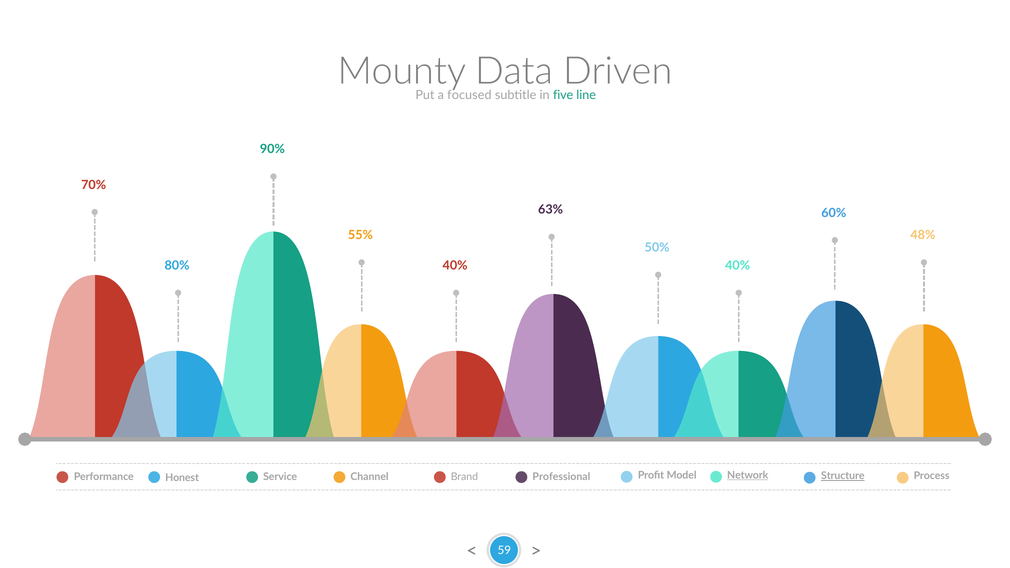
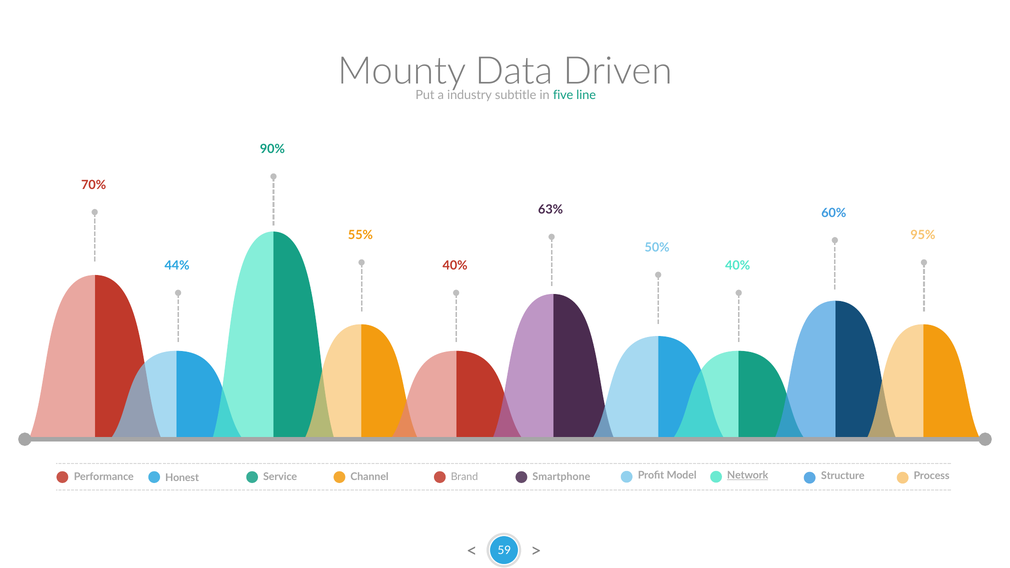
focused: focused -> industry
48%: 48% -> 95%
80%: 80% -> 44%
Structure underline: present -> none
Professional: Professional -> Smartphone
